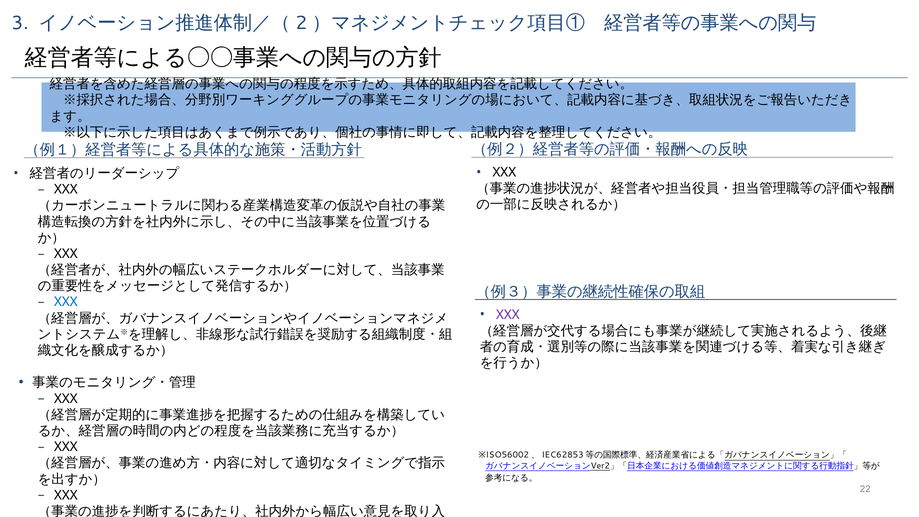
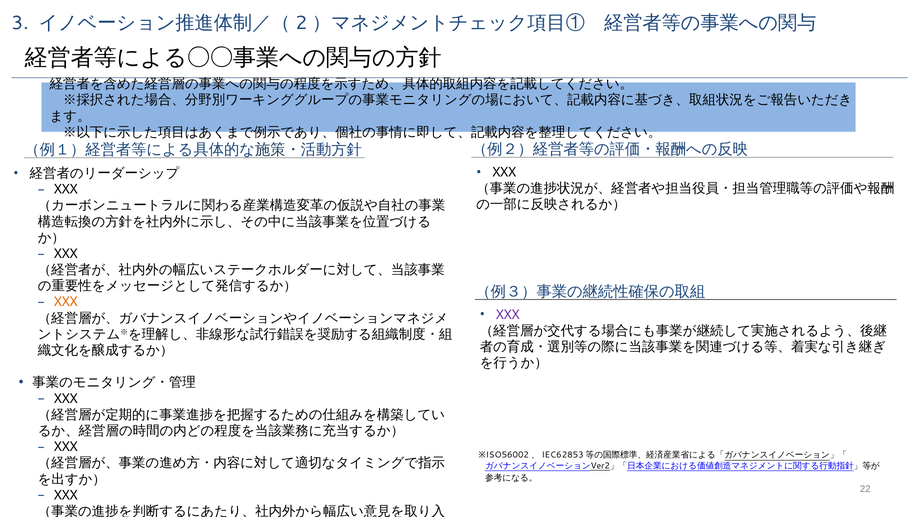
XXX at (66, 302) colour: blue -> orange
